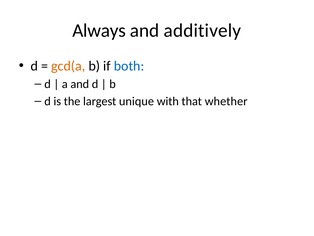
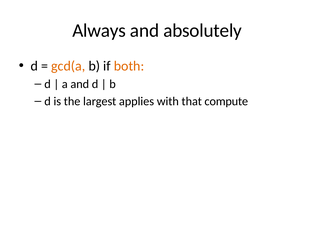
additively: additively -> absolutely
both colour: blue -> orange
unique: unique -> applies
whether: whether -> compute
